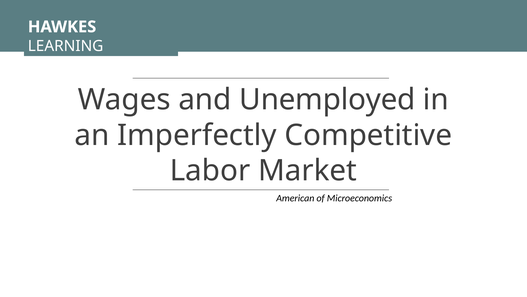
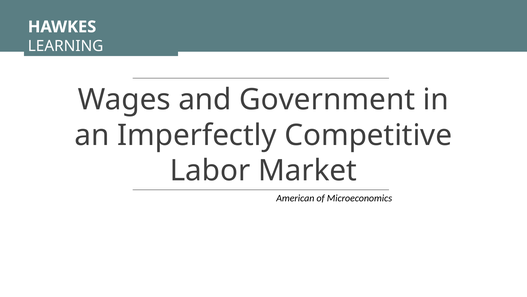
Unemployed: Unemployed -> Government
